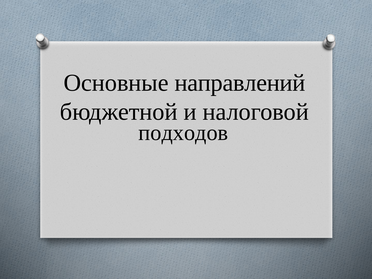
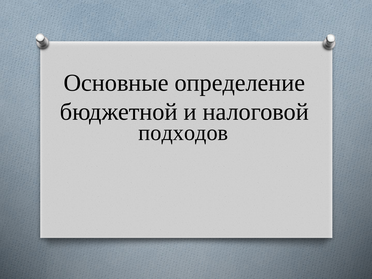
направлений: направлений -> определение
